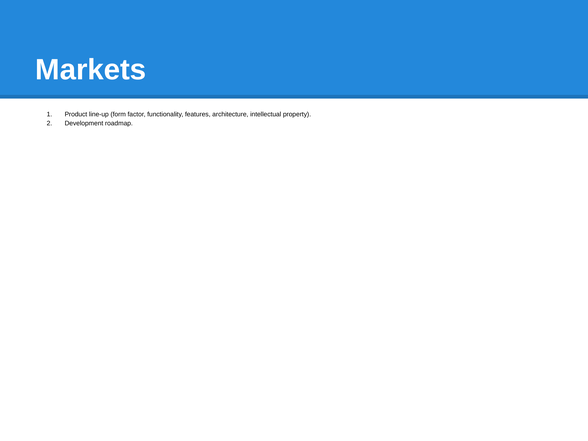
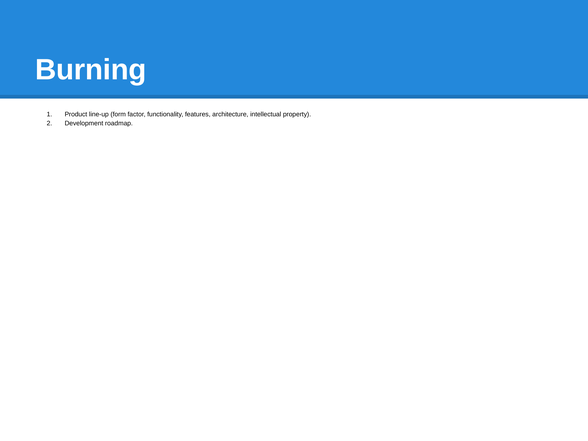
Markets: Markets -> Burning
